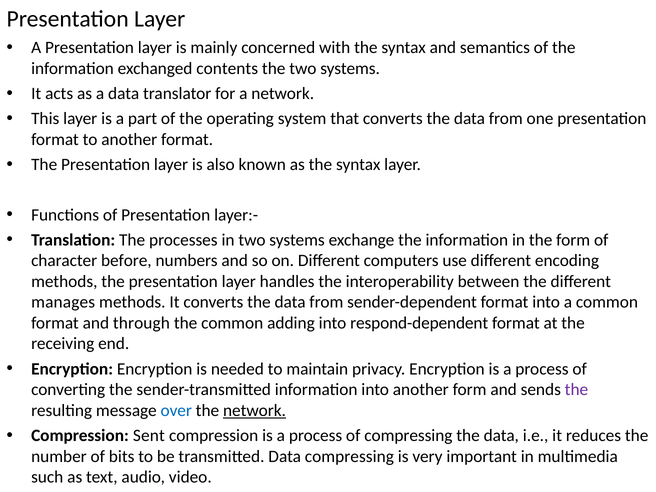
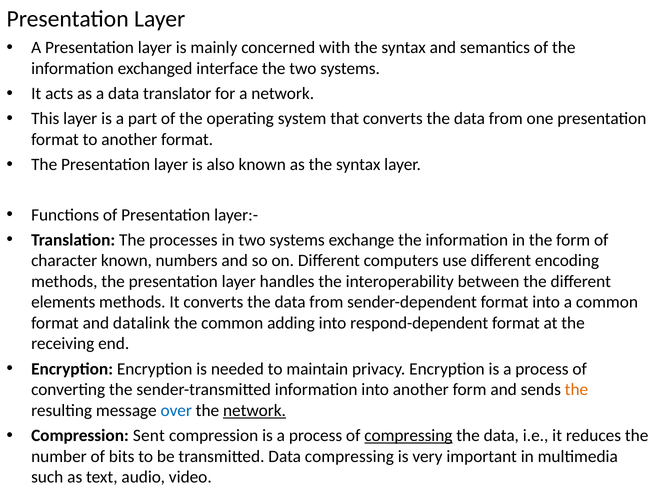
contents: contents -> interface
character before: before -> known
manages: manages -> elements
through: through -> datalink
the at (576, 390) colour: purple -> orange
compressing at (408, 436) underline: none -> present
